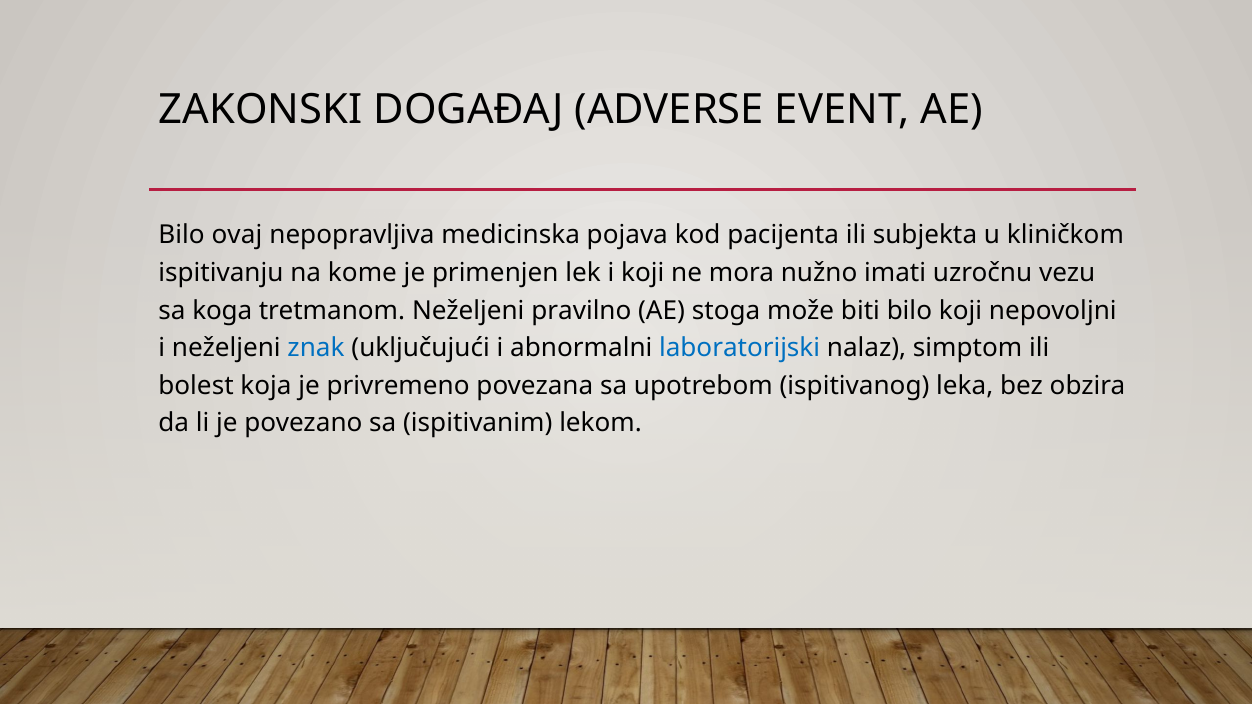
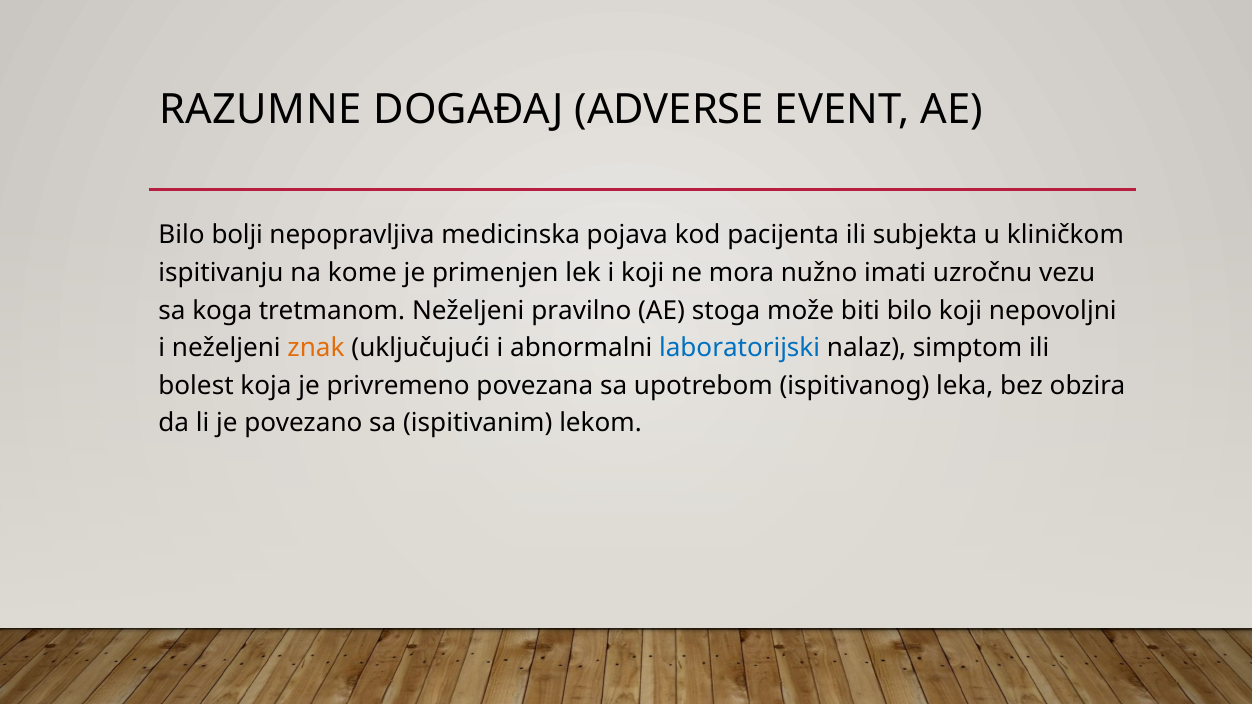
ZAKONSKI: ZAKONSKI -> RAZUMNE
ovaj: ovaj -> bolji
znak colour: blue -> orange
